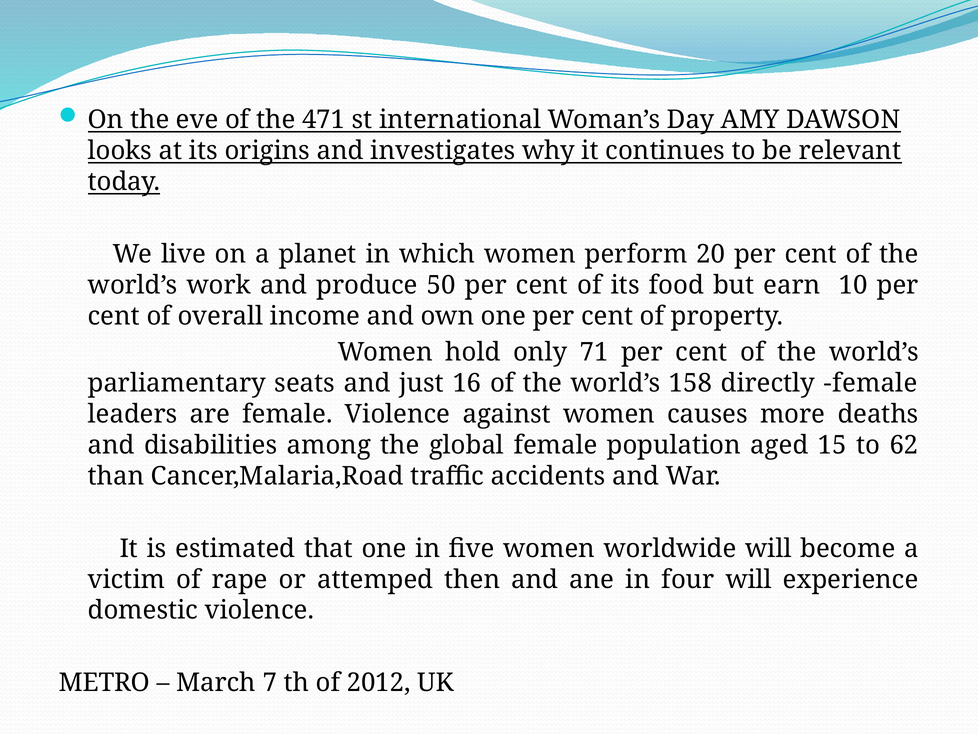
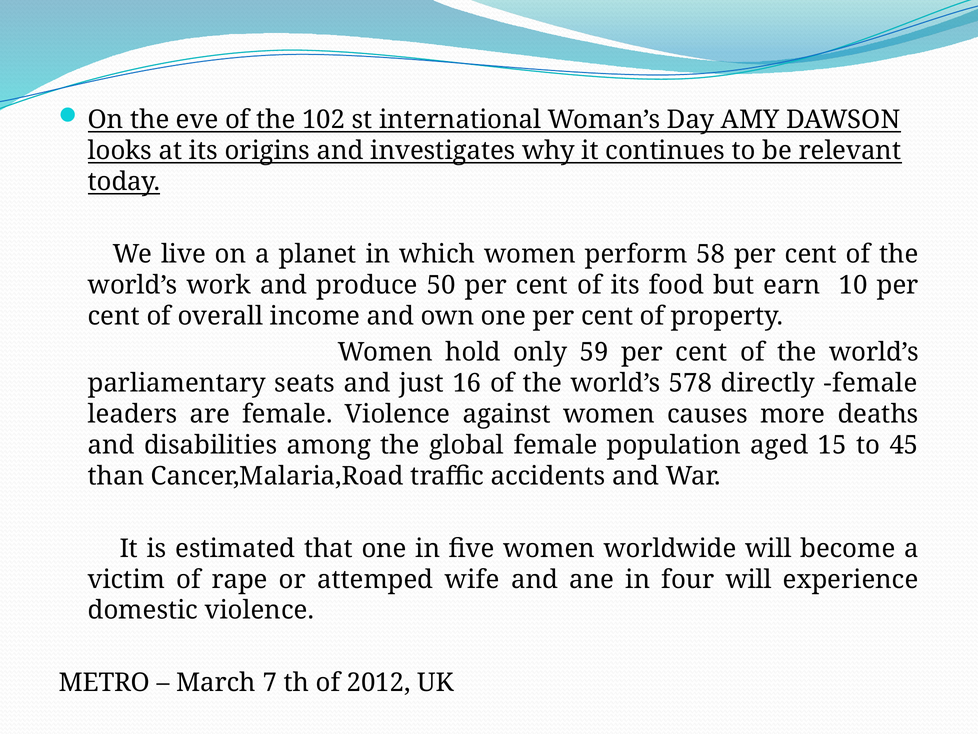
471: 471 -> 102
20: 20 -> 58
71: 71 -> 59
158: 158 -> 578
62: 62 -> 45
then: then -> wife
